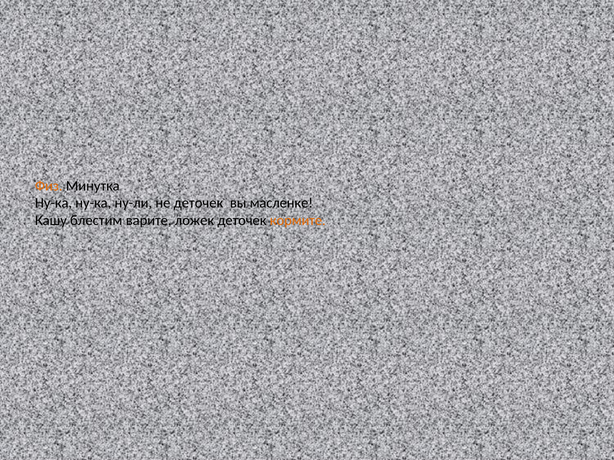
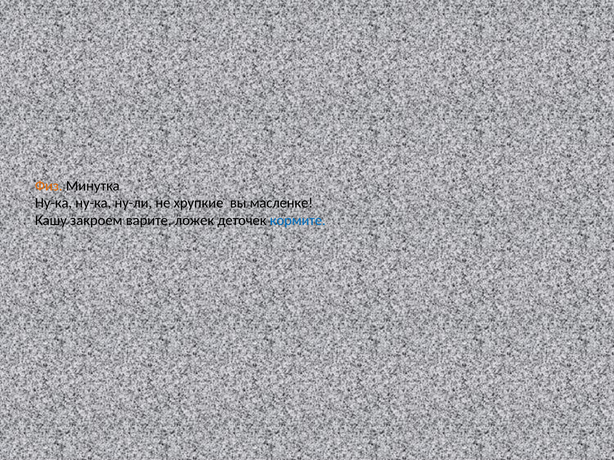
не деточек: деточек -> хрупкие
блестим: блестим -> закроем
кормите colour: orange -> blue
